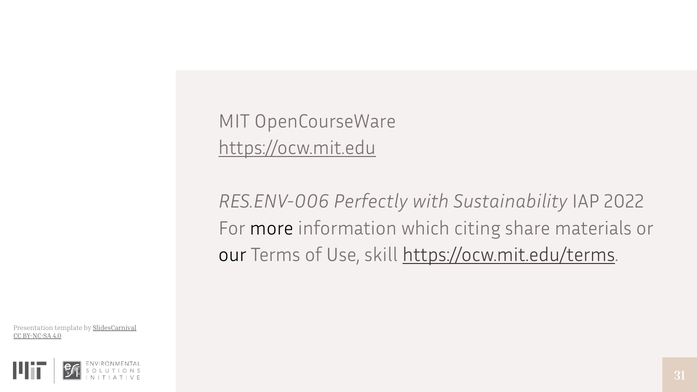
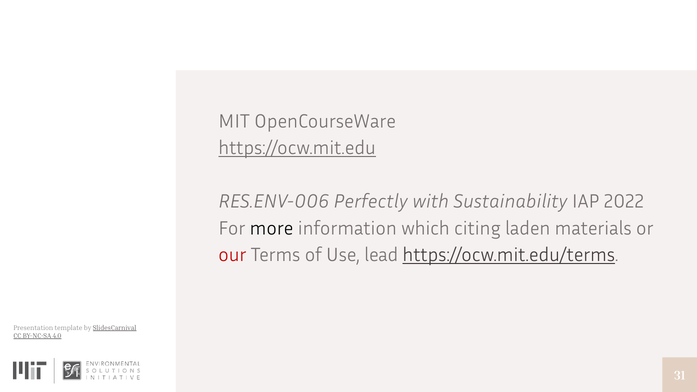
share: share -> laden
our colour: black -> red
skill: skill -> lead
